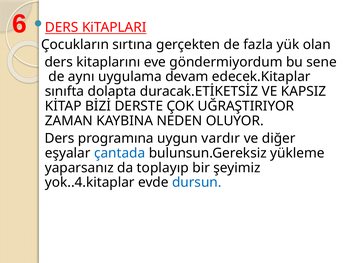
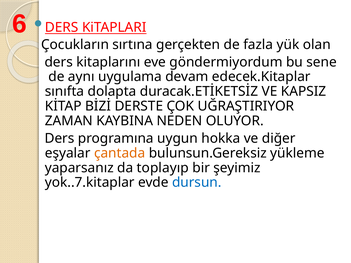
vardır: vardır -> hokka
çantada colour: blue -> orange
yok..4.kitaplar: yok..4.kitaplar -> yok..7.kitaplar
